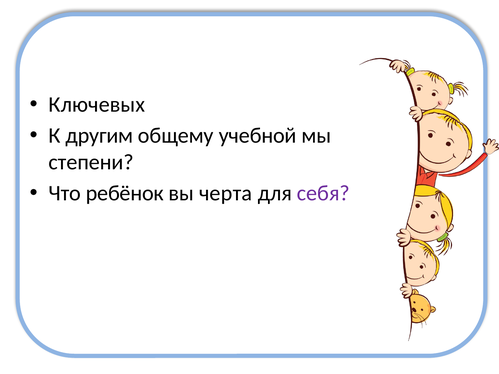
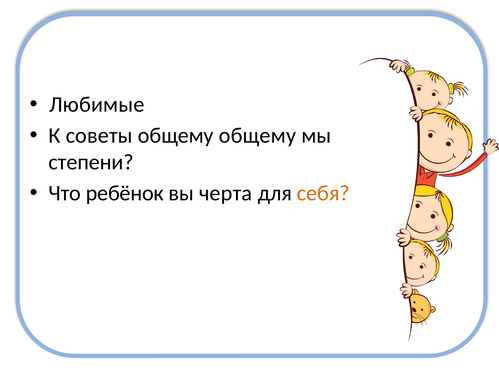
Ключевых: Ключевых -> Любимые
другим: другим -> советы
общему учебной: учебной -> общему
себя colour: purple -> orange
